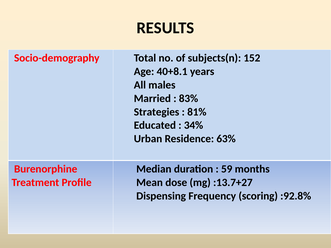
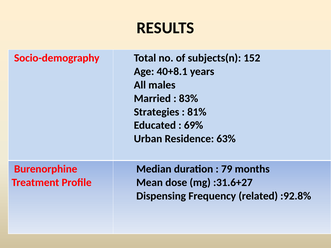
34%: 34% -> 69%
59: 59 -> 79
:13.7+27: :13.7+27 -> :31.6+27
scoring: scoring -> related
